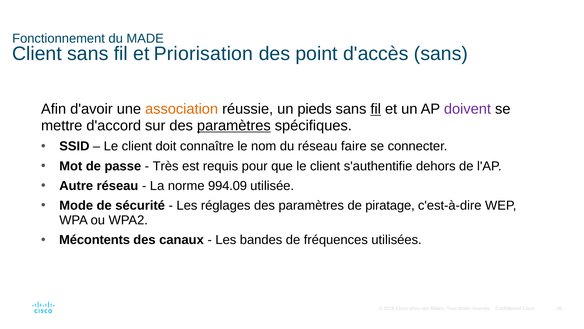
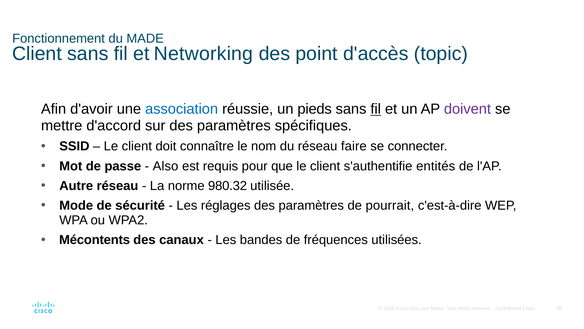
Priorisation: Priorisation -> Networking
d'accès sans: sans -> topic
association colour: orange -> blue
paramètres at (234, 126) underline: present -> none
Très: Très -> Also
dehors: dehors -> entités
994.09: 994.09 -> 980.32
piratage: piratage -> pourrait
